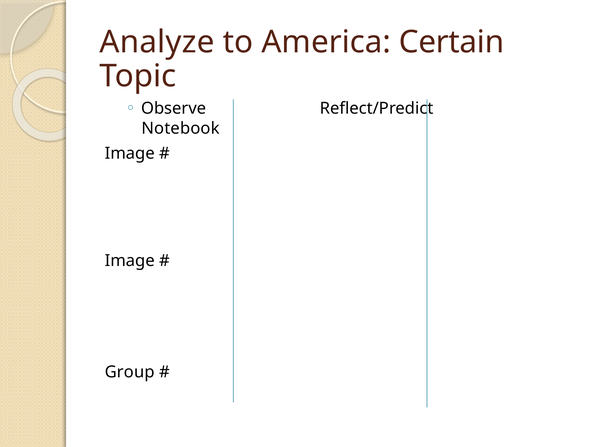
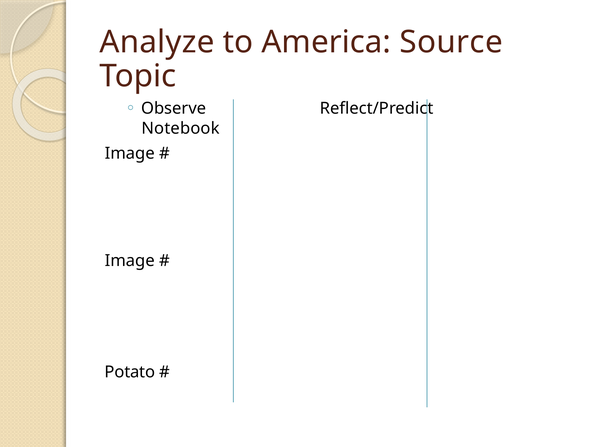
Certain: Certain -> Source
Group: Group -> Potato
